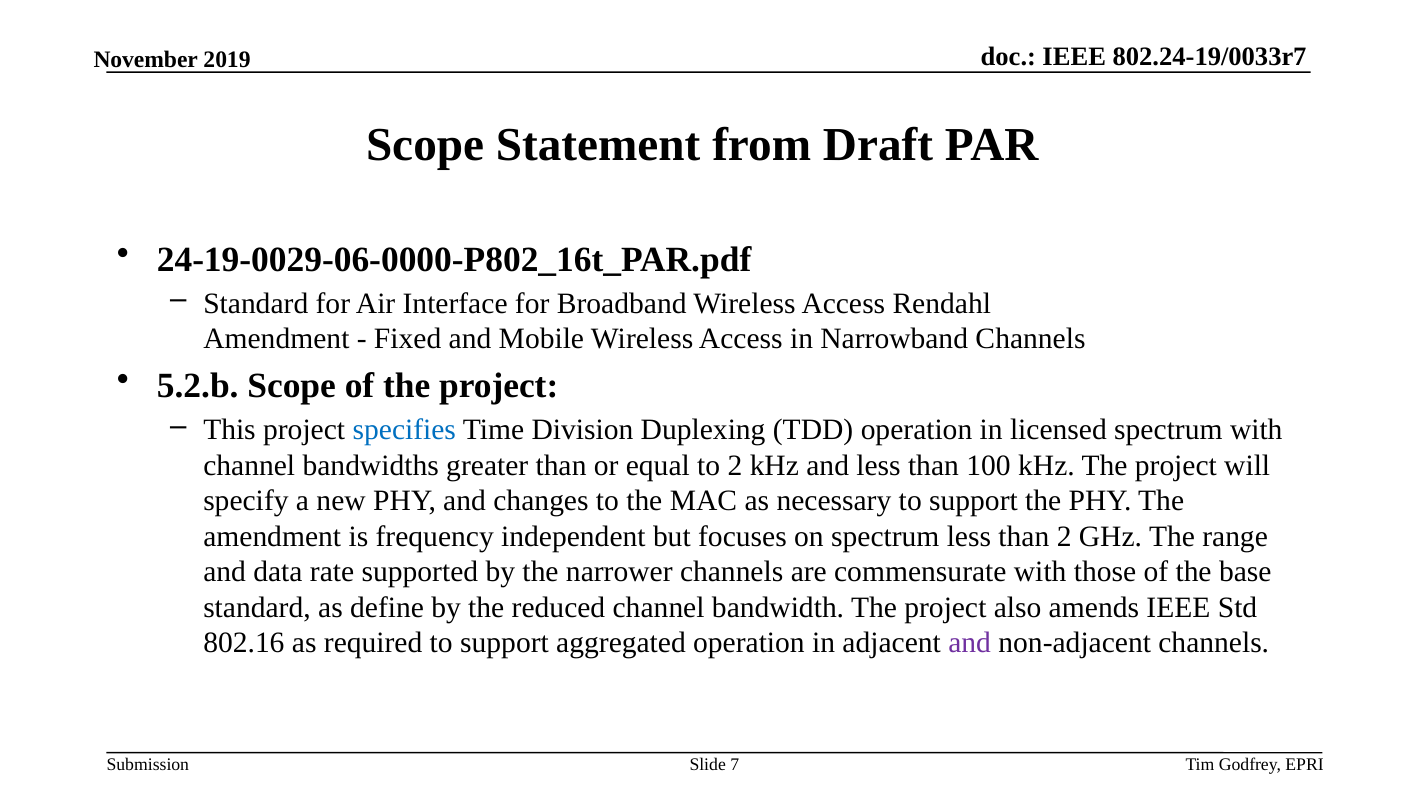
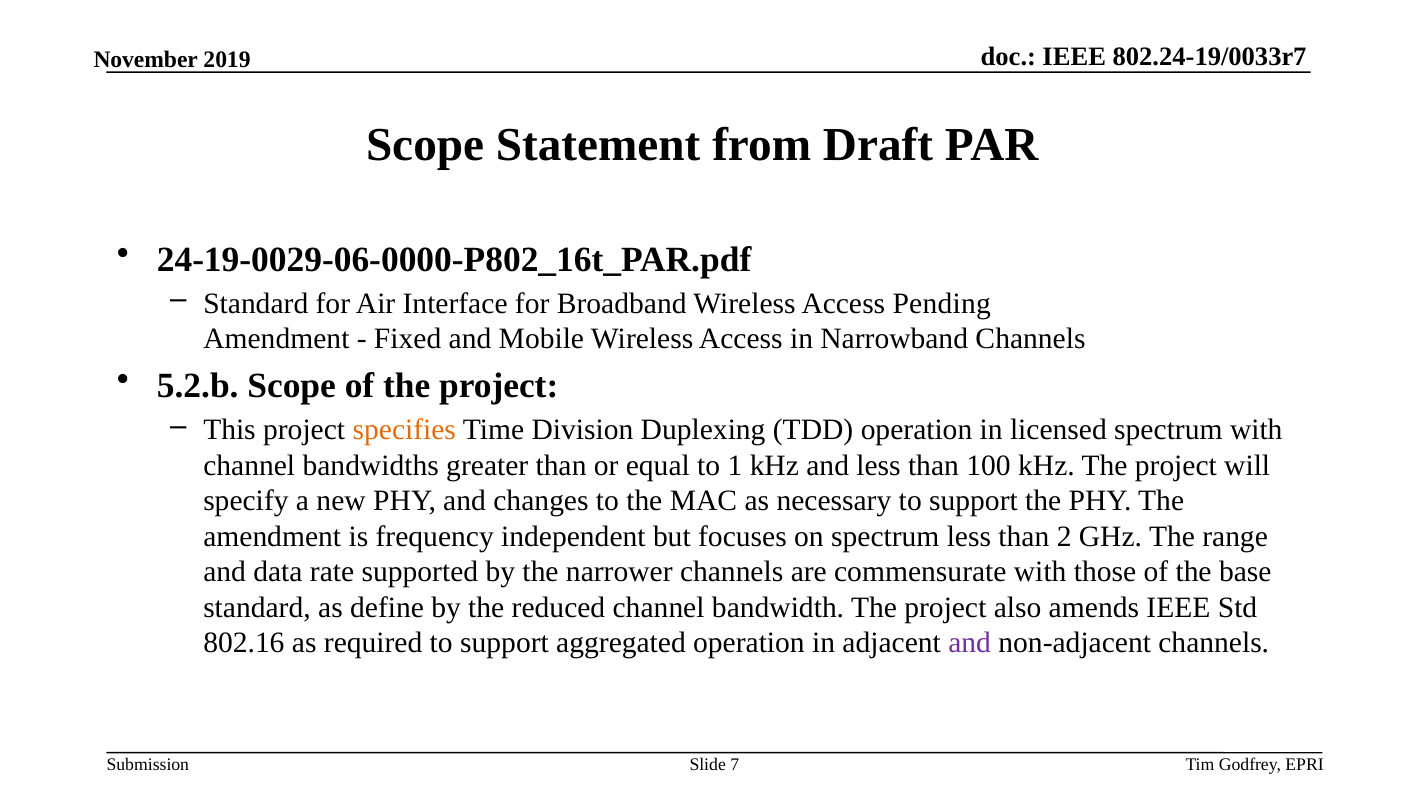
Rendahl: Rendahl -> Pending
specifies colour: blue -> orange
to 2: 2 -> 1
